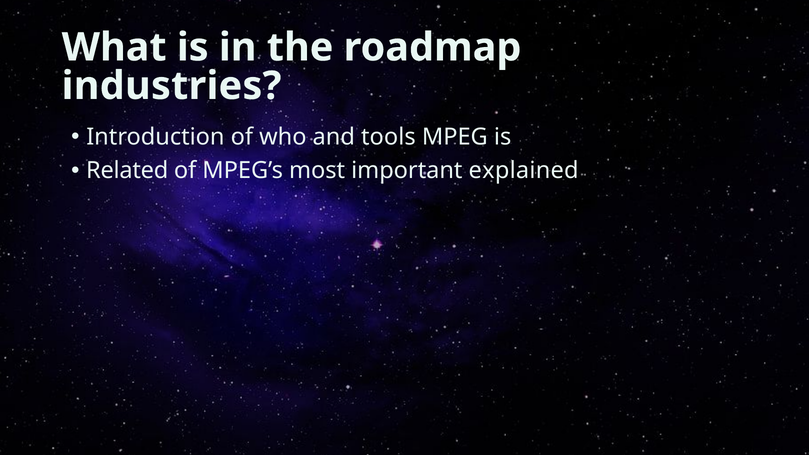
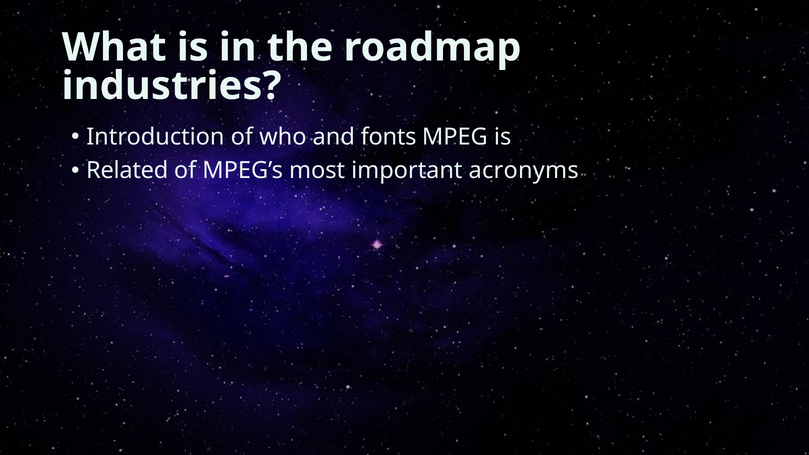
tools: tools -> fonts
explained: explained -> acronyms
